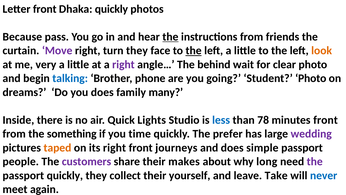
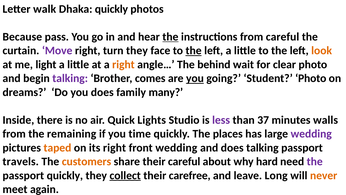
Letter front: front -> walk
from friends: friends -> careful
very: very -> light
right at (123, 64) colour: purple -> orange
talking at (70, 78) colour: blue -> purple
phone: phone -> comes
you at (195, 78) underline: none -> present
less colour: blue -> purple
78: 78 -> 37
minutes front: front -> walls
something: something -> remaining
prefer: prefer -> places
front journeys: journeys -> wedding
does simple: simple -> talking
people: people -> travels
customers colour: purple -> orange
their makes: makes -> careful
long: long -> hard
collect underline: none -> present
yourself: yourself -> carefree
Take: Take -> Long
never colour: blue -> orange
